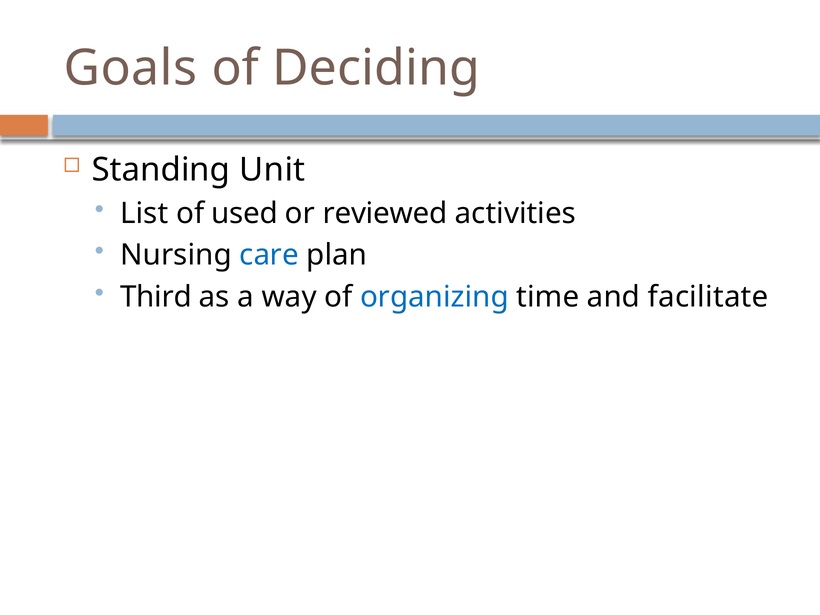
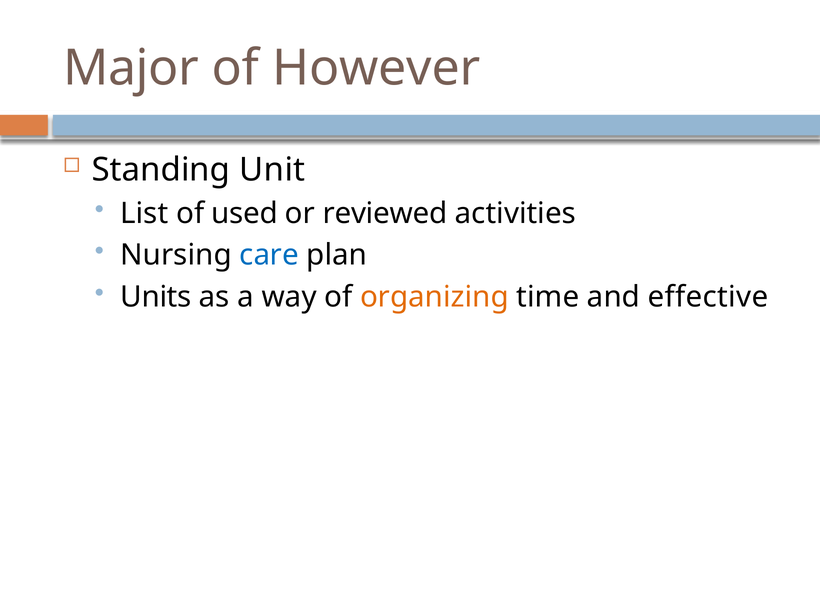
Goals: Goals -> Major
Deciding: Deciding -> However
Third: Third -> Units
organizing colour: blue -> orange
facilitate: facilitate -> effective
